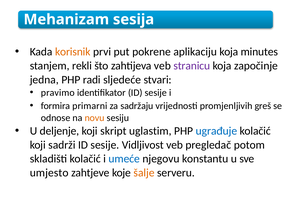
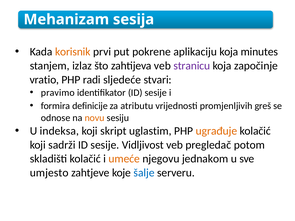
rekli: rekli -> izlaz
jedna: jedna -> vratio
primarni: primarni -> definicije
sadržaju: sadržaju -> atributu
deljenje: deljenje -> indeksa
ugrađuje colour: blue -> orange
umeće colour: blue -> orange
konstantu: konstantu -> jednakom
šalje colour: orange -> blue
